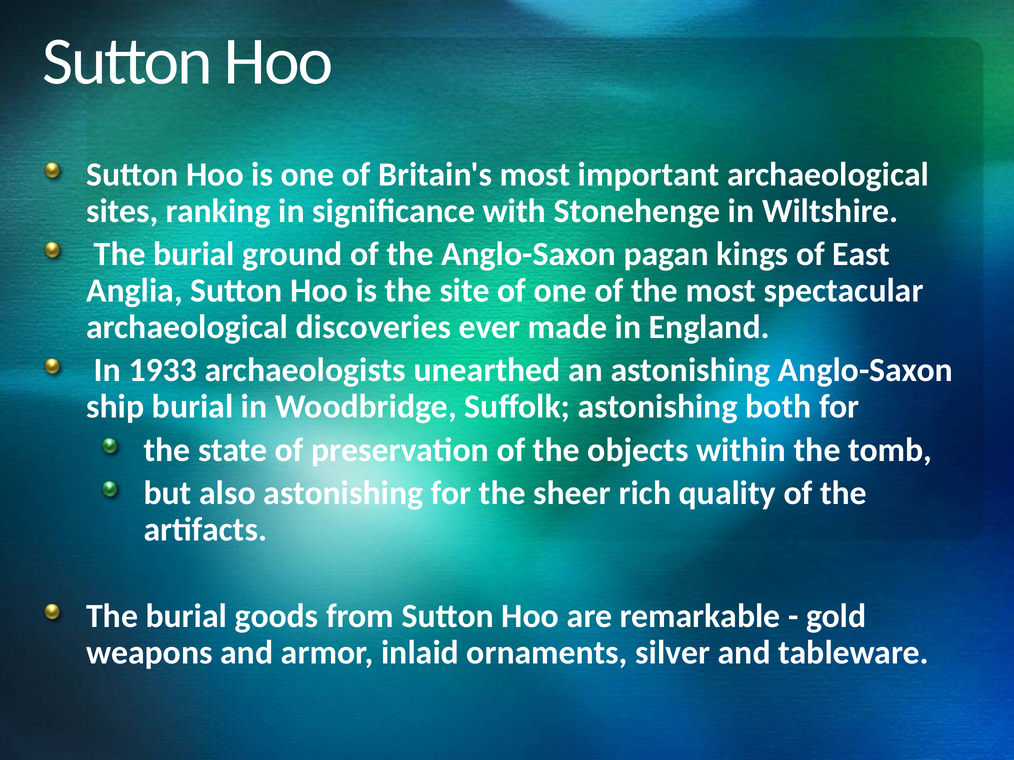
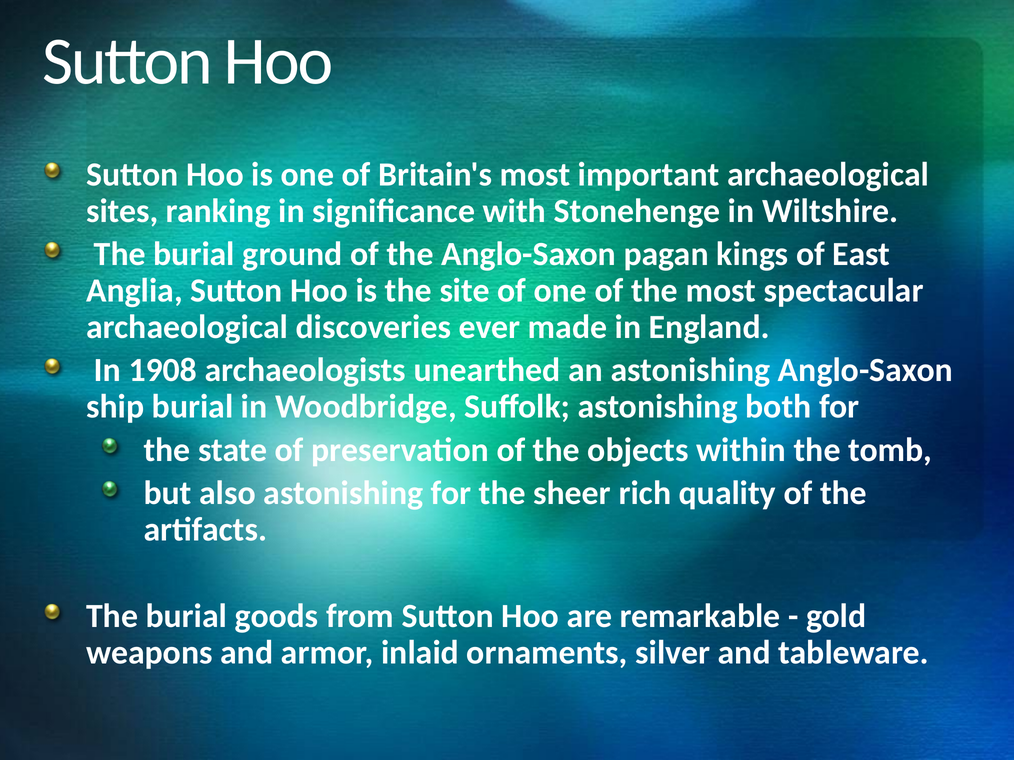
1933: 1933 -> 1908
